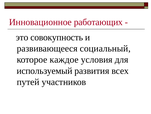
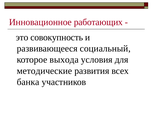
каждое: каждое -> выхода
используемый: используемый -> методические
путей: путей -> банка
